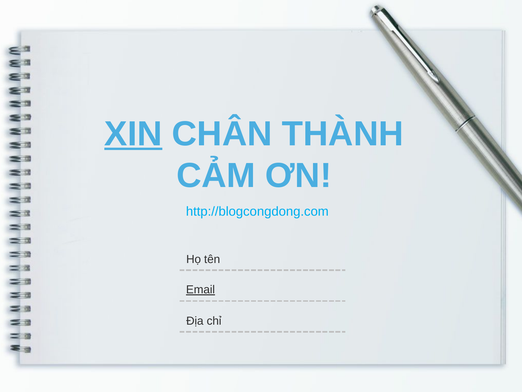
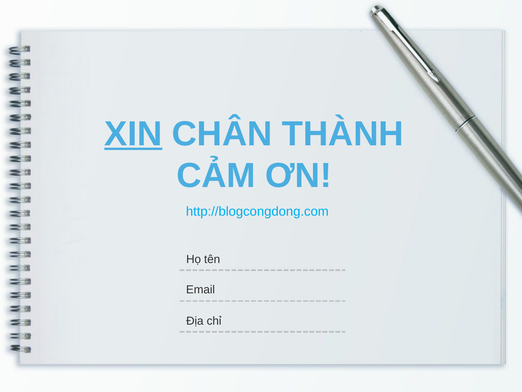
Email underline: present -> none
